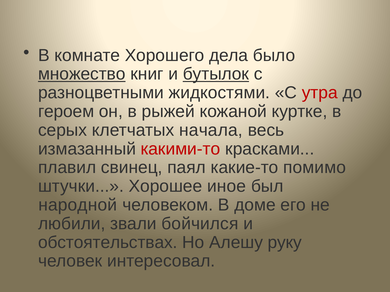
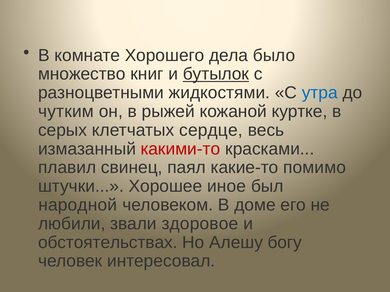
множество underline: present -> none
утра colour: red -> blue
героем: героем -> чутким
начала: начала -> сердце
бойчился: бойчился -> здоровое
руку: руку -> богу
